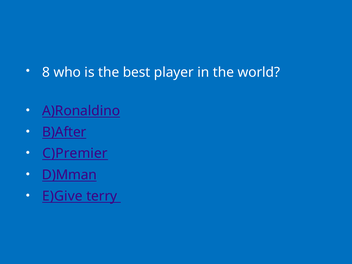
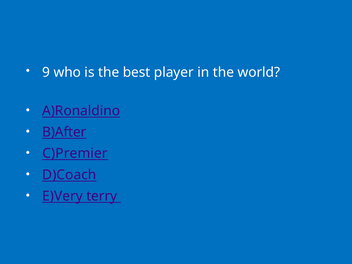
8: 8 -> 9
D)Mman: D)Mman -> D)Coach
E)Give: E)Give -> E)Very
